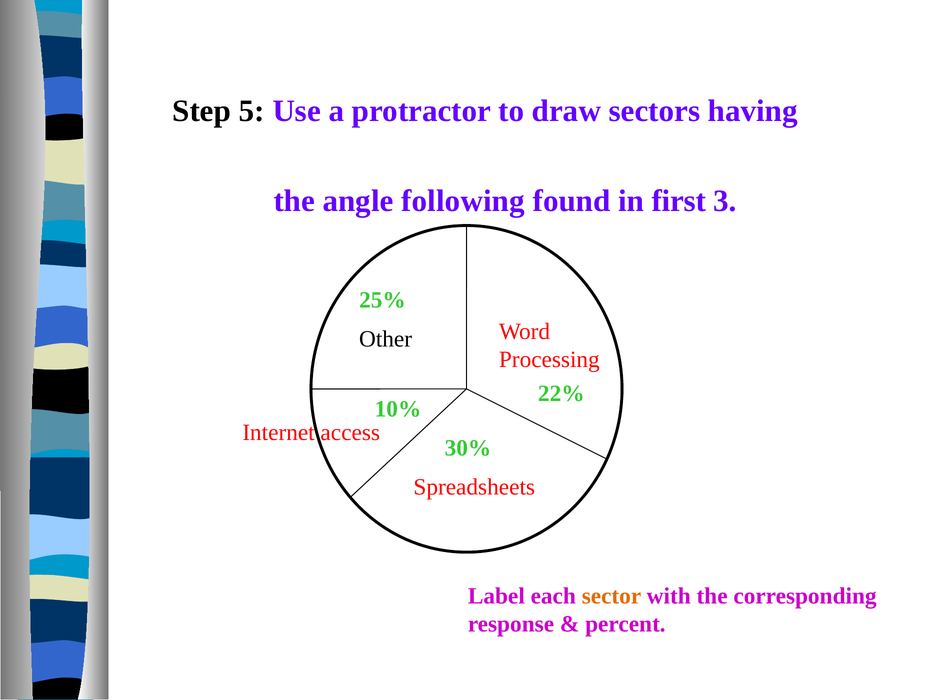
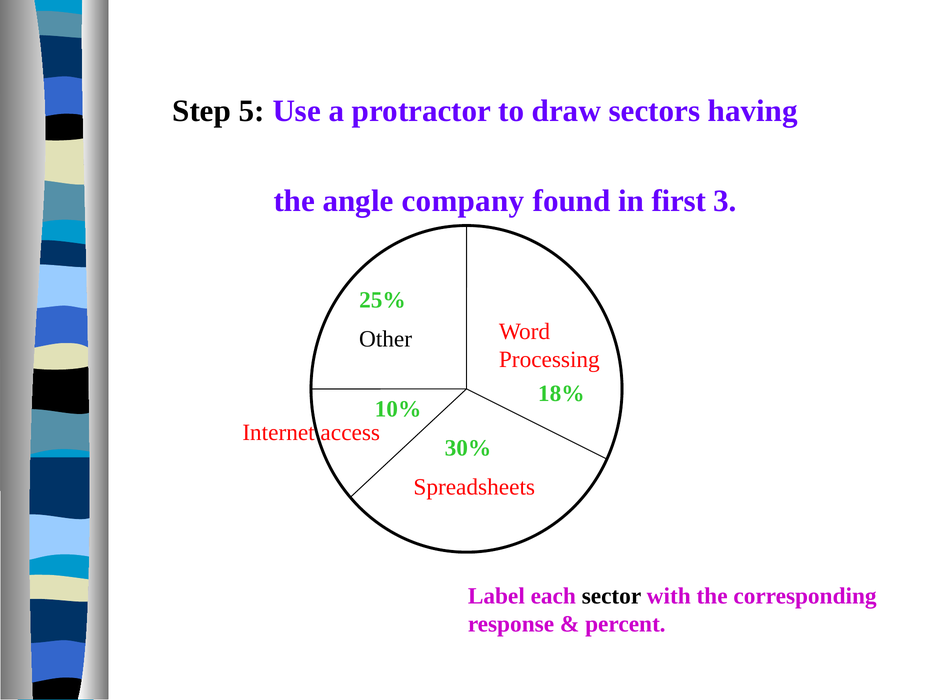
following: following -> company
22%: 22% -> 18%
sector colour: orange -> black
